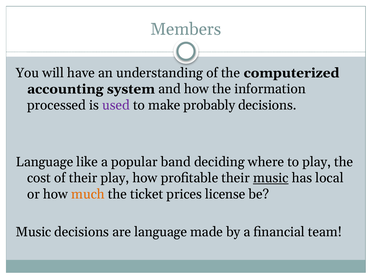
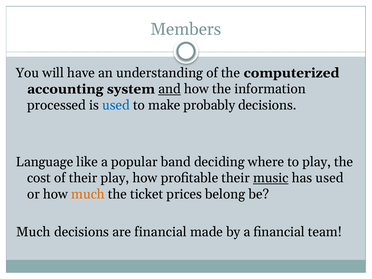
and underline: none -> present
used at (116, 105) colour: purple -> blue
has local: local -> used
license: license -> belong
Music at (33, 232): Music -> Much
are language: language -> financial
